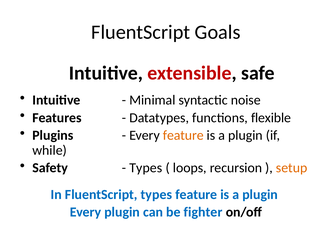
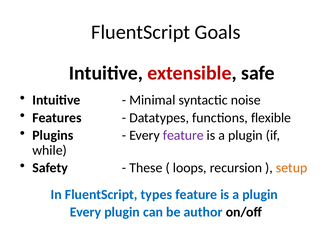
feature at (183, 135) colour: orange -> purple
Types at (146, 168): Types -> These
fighter: fighter -> author
